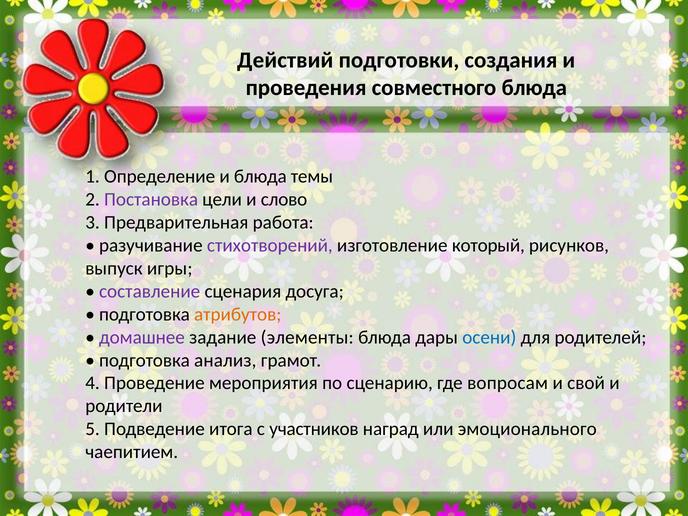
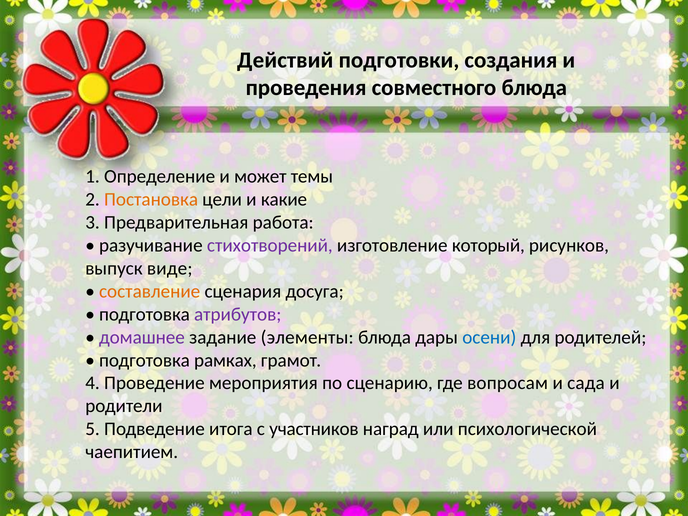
и блюда: блюда -> может
Постановка colour: purple -> orange
слово: слово -> какие
игры: игры -> виде
составление colour: purple -> orange
атрибутов colour: orange -> purple
анализ: анализ -> рамках
свой: свой -> сада
эмоционального: эмоционального -> психологической
